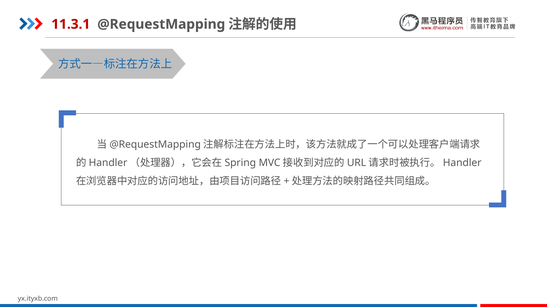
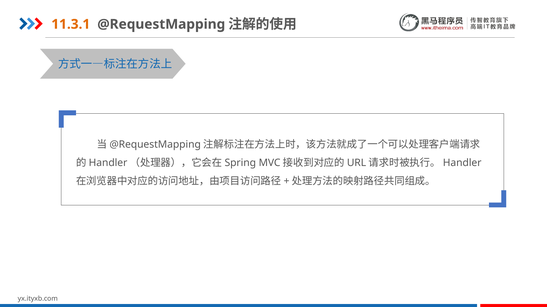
11.3.1 colour: red -> orange
